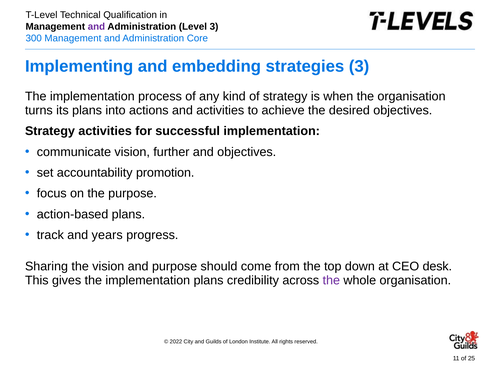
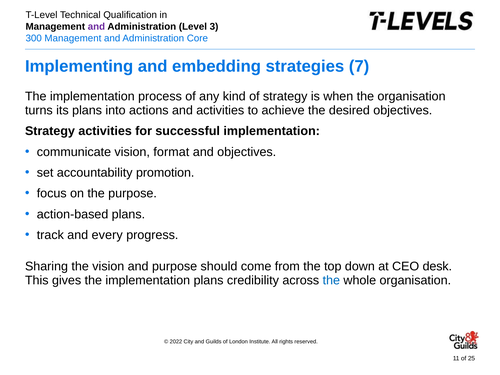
strategies 3: 3 -> 7
further: further -> format
years: years -> every
the at (331, 280) colour: purple -> blue
